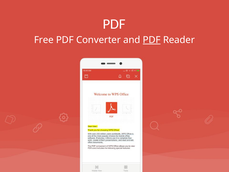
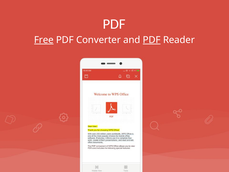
Free underline: none -> present
